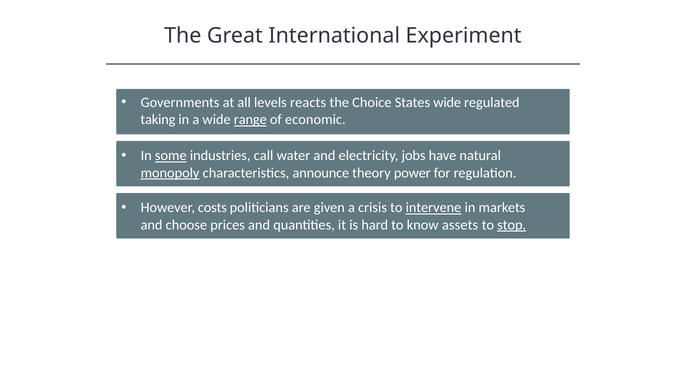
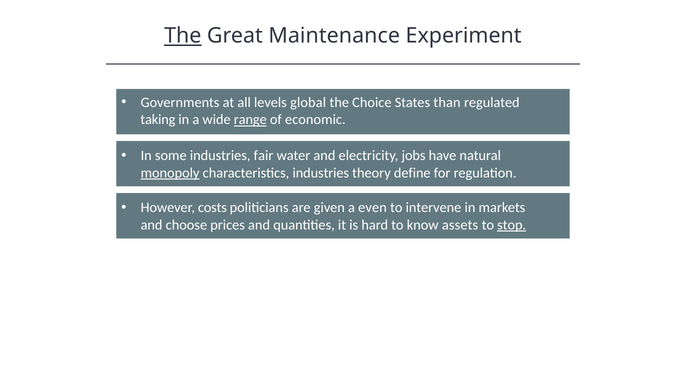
The at (183, 36) underline: none -> present
International: International -> Maintenance
reacts: reacts -> global
States wide: wide -> than
some underline: present -> none
call: call -> fair
characteristics announce: announce -> industries
power: power -> define
crisis: crisis -> even
intervene underline: present -> none
